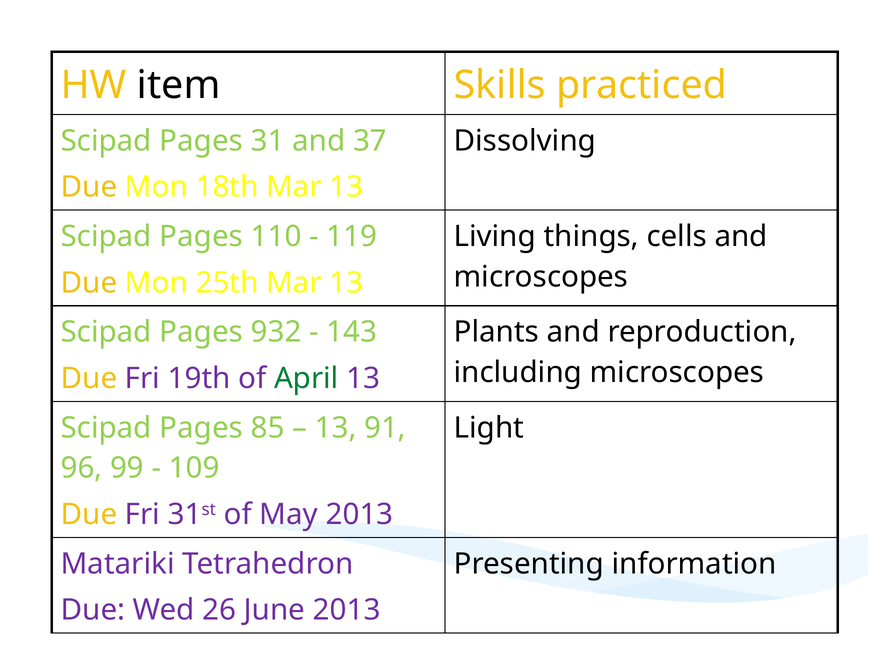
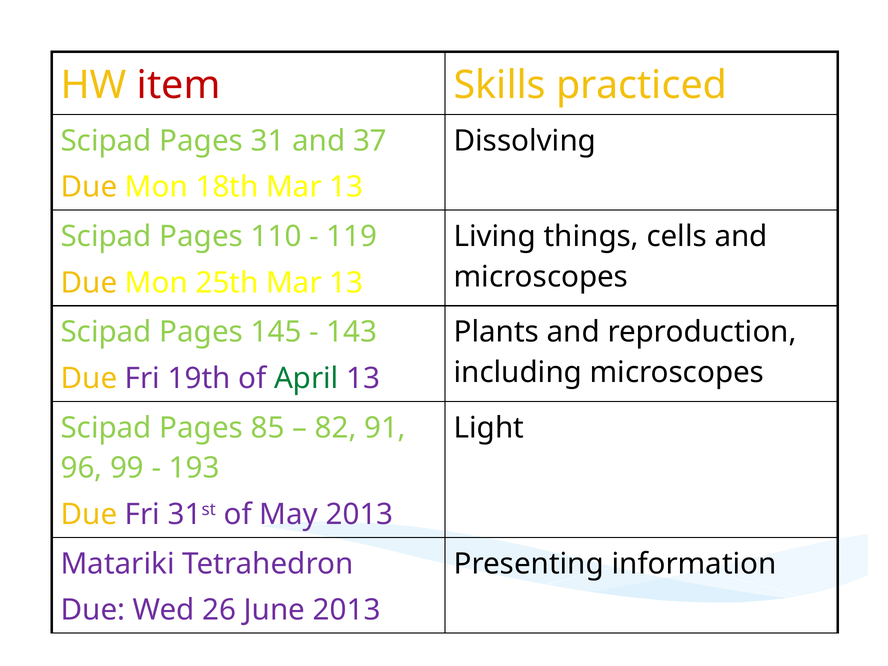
item colour: black -> red
932: 932 -> 145
13 at (336, 428): 13 -> 82
109: 109 -> 193
